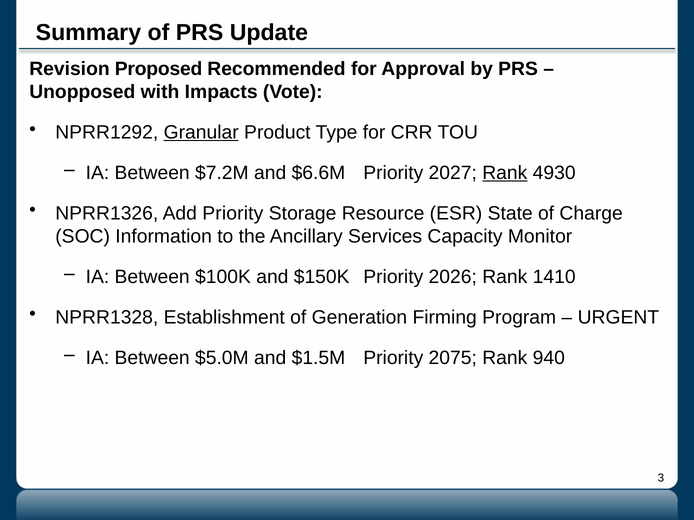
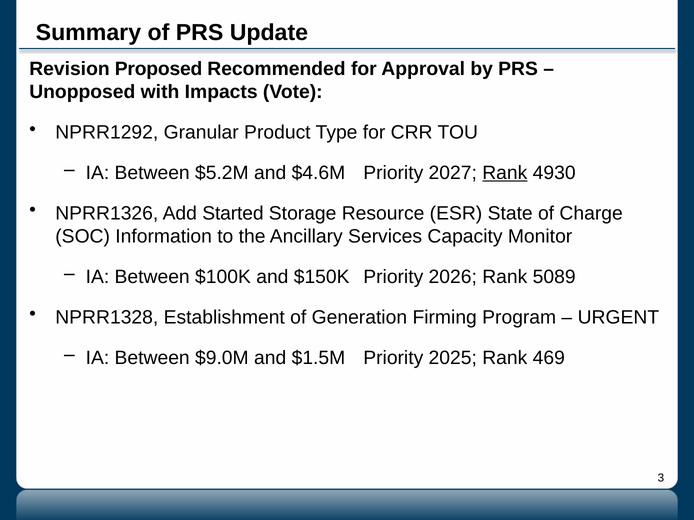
Granular underline: present -> none
$7.2M: $7.2M -> $5.2M
$6.6M: $6.6M -> $4.6M
Add Priority: Priority -> Started
1410: 1410 -> 5089
$5.0M: $5.0M -> $9.0M
2075: 2075 -> 2025
940: 940 -> 469
